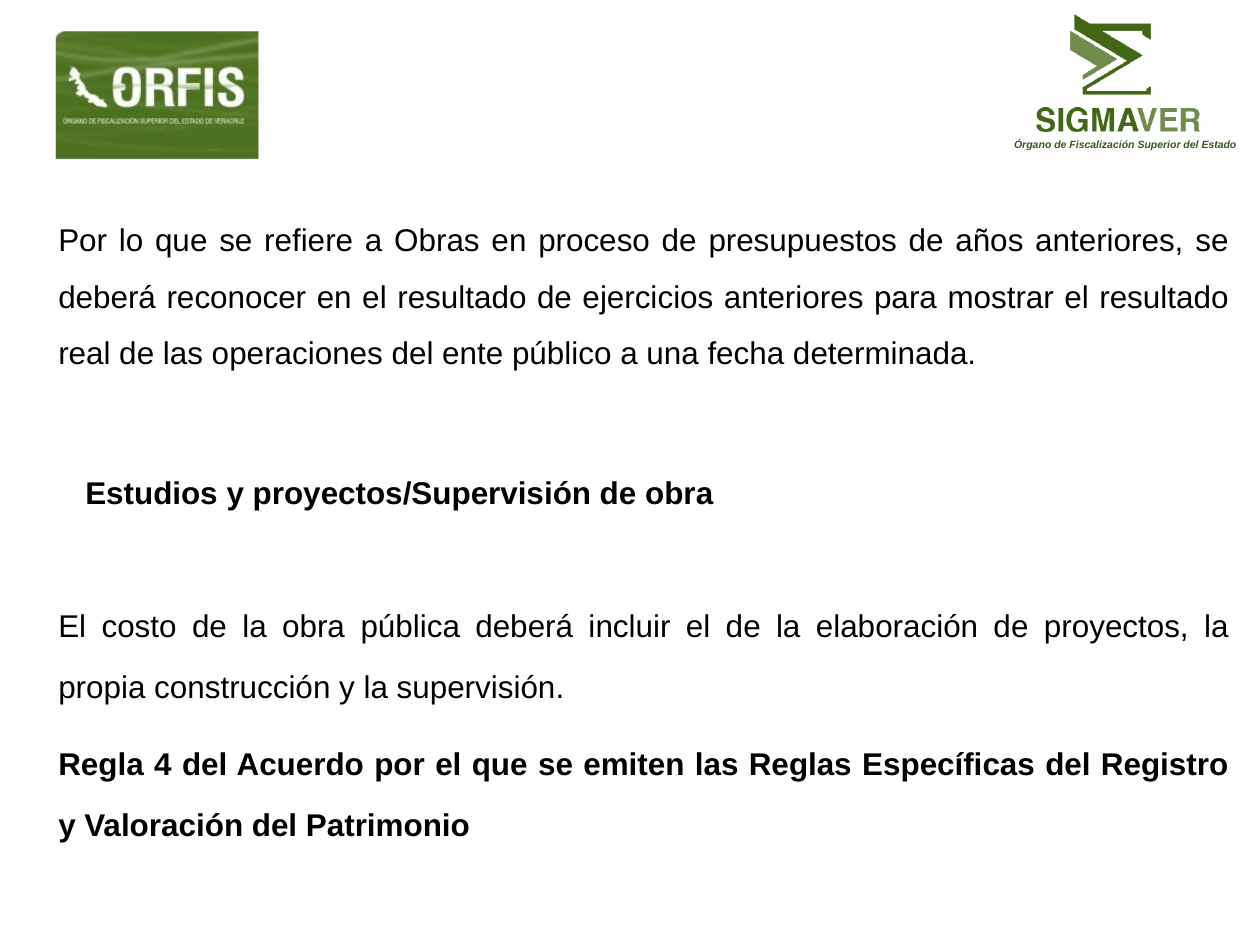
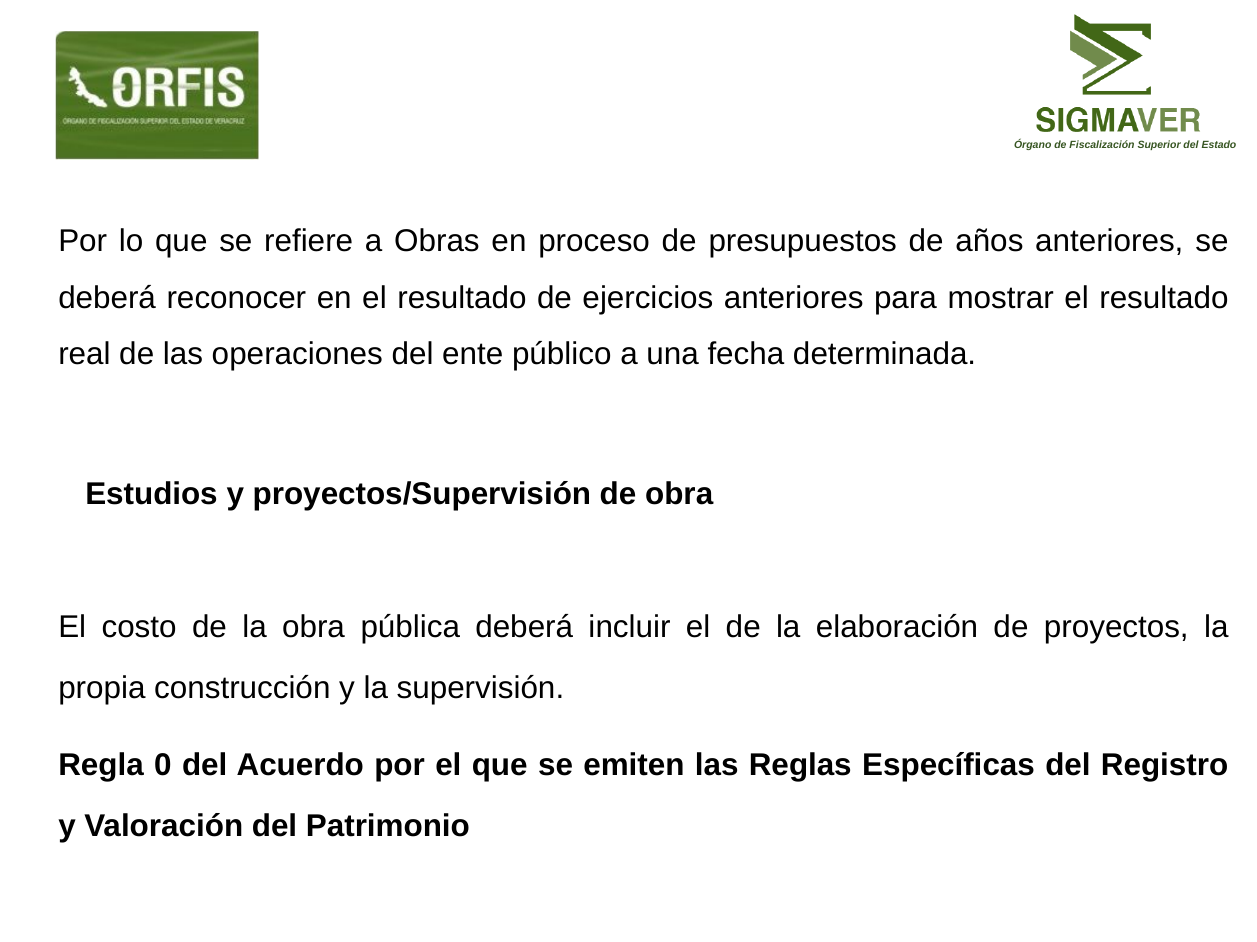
4: 4 -> 0
